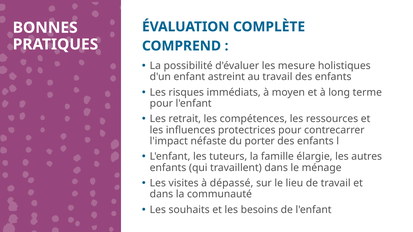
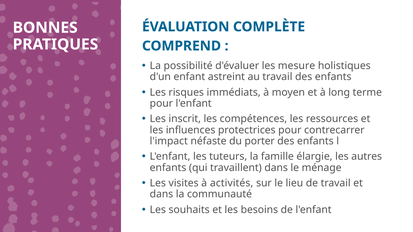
retrait: retrait -> inscrit
dépassé: dépassé -> activités
